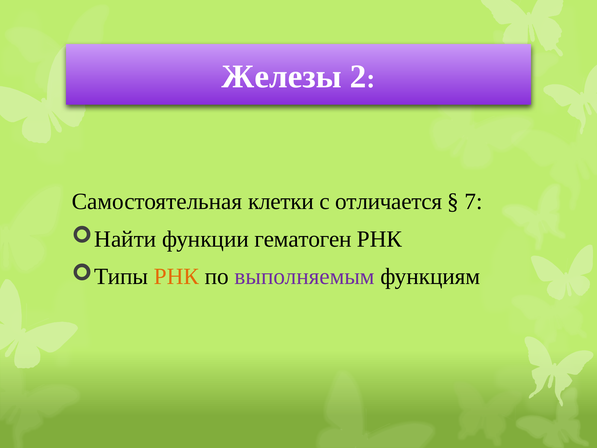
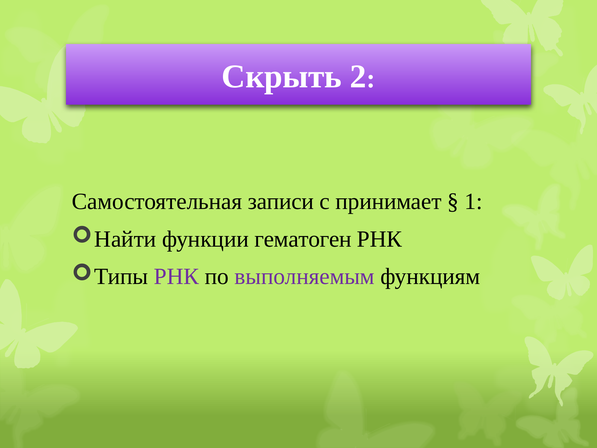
Железы: Железы -> Скрыть
клетки: клетки -> записи
отличается: отличается -> принимает
7: 7 -> 1
РНК at (177, 276) colour: orange -> purple
